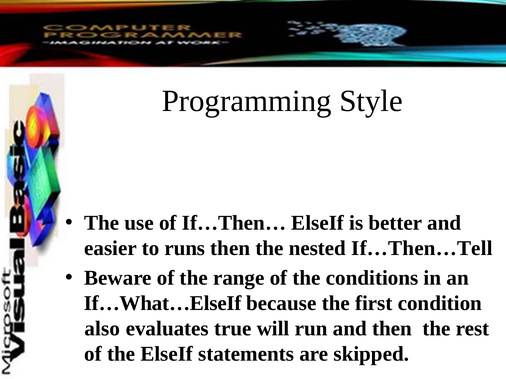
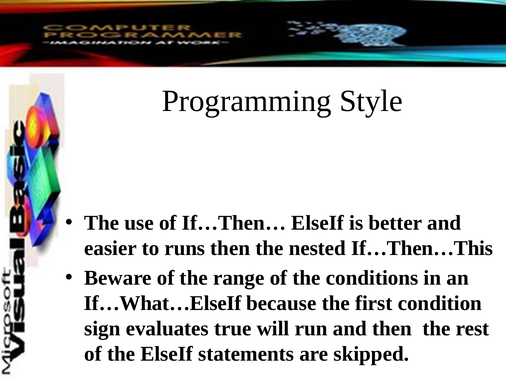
If…Then…Tell: If…Then…Tell -> If…Then…This
also: also -> sign
